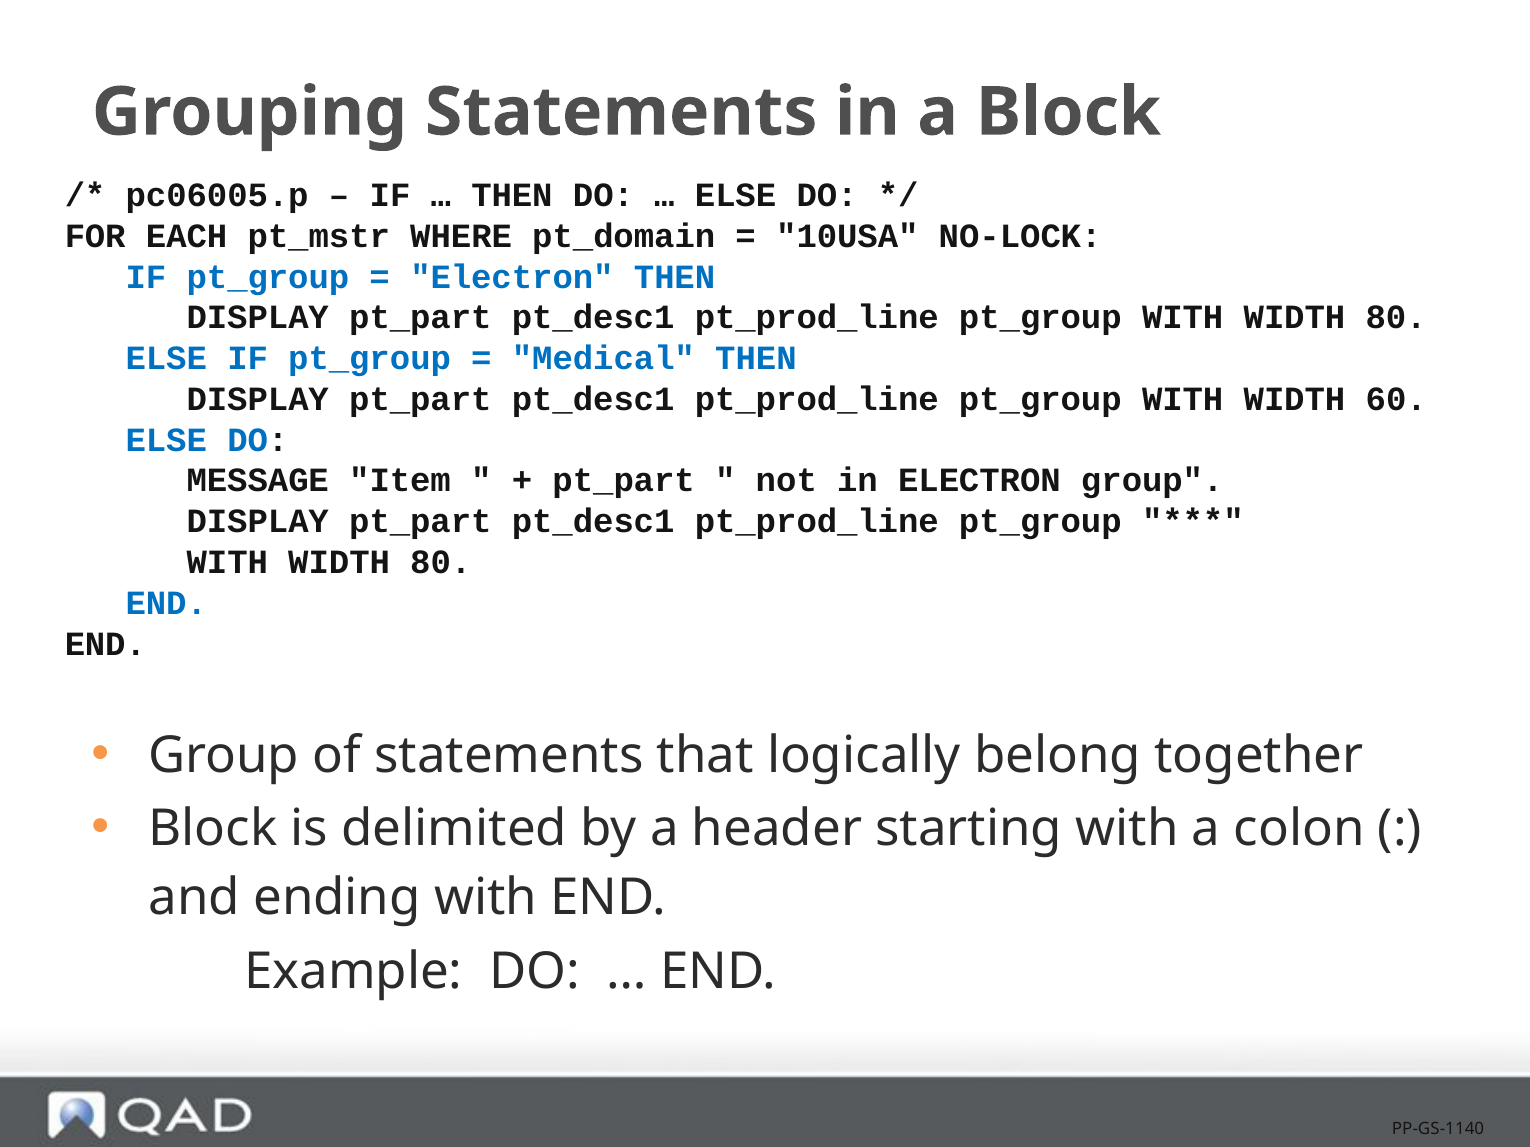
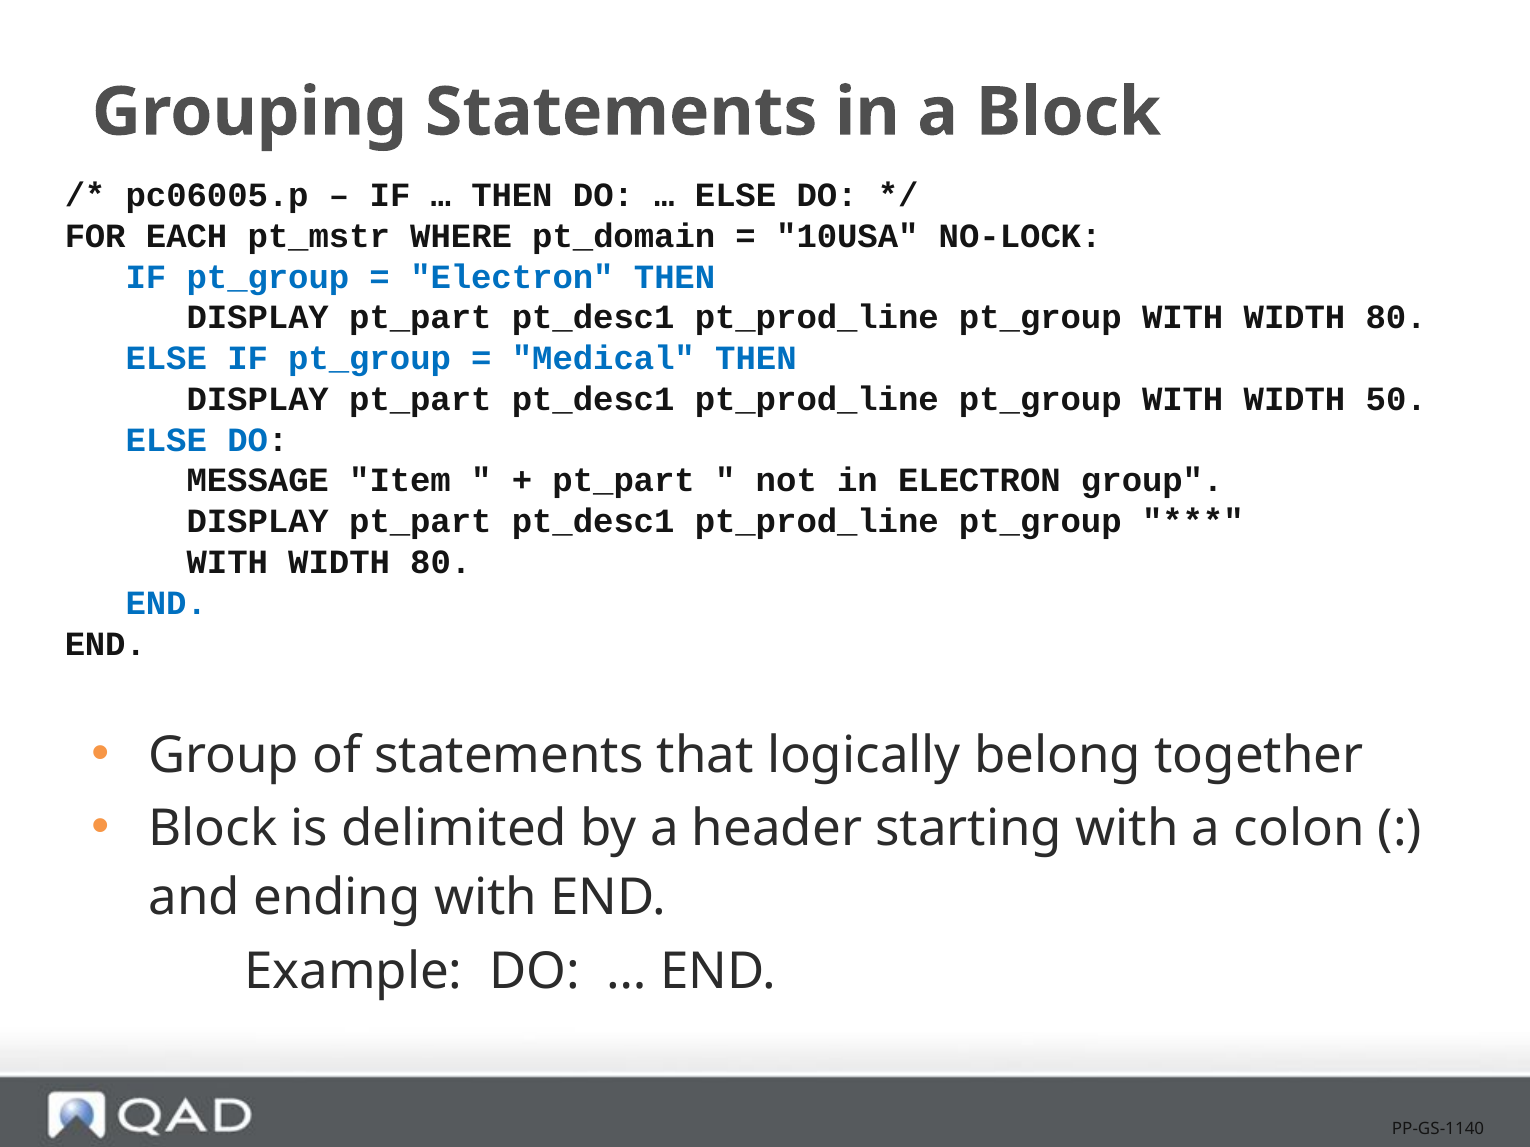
60: 60 -> 50
